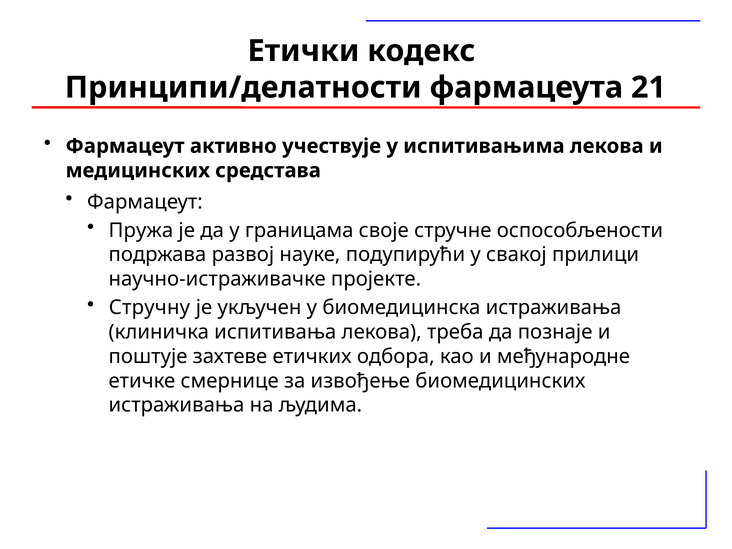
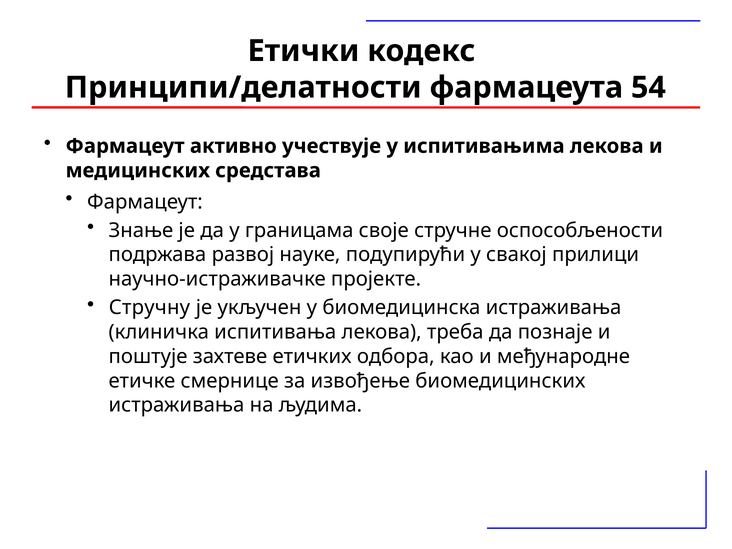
21: 21 -> 54
Пружа: Пружа -> Знање
